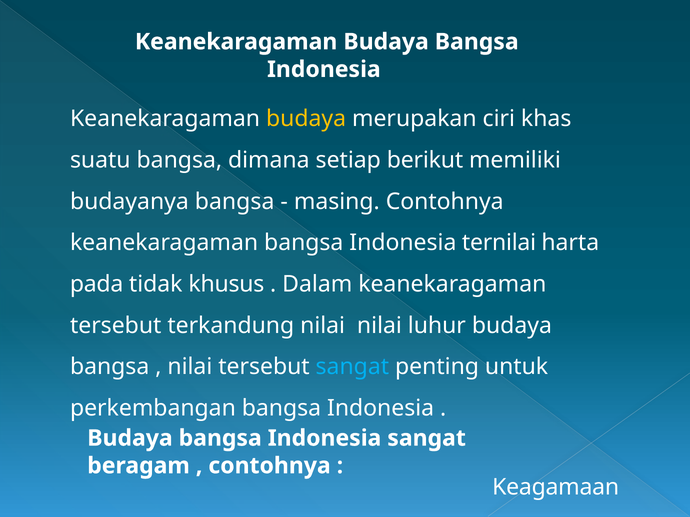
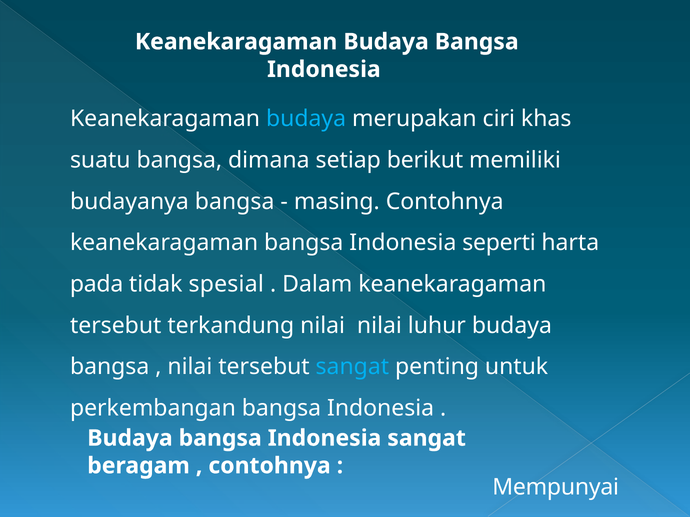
budaya at (306, 119) colour: yellow -> light blue
ternilai: ternilai -> seperti
khusus: khusus -> spesial
Keagamaan: Keagamaan -> Mempunyai
